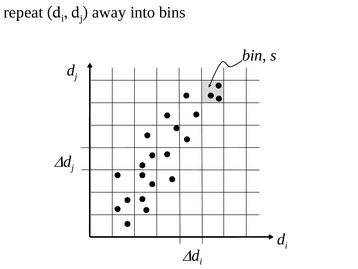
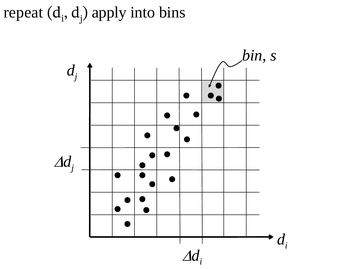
away: away -> apply
